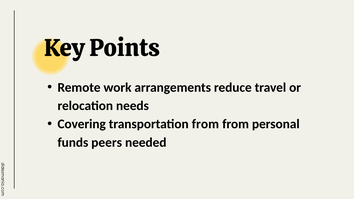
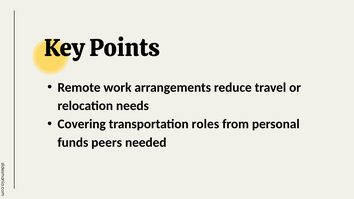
transportation from: from -> roles
